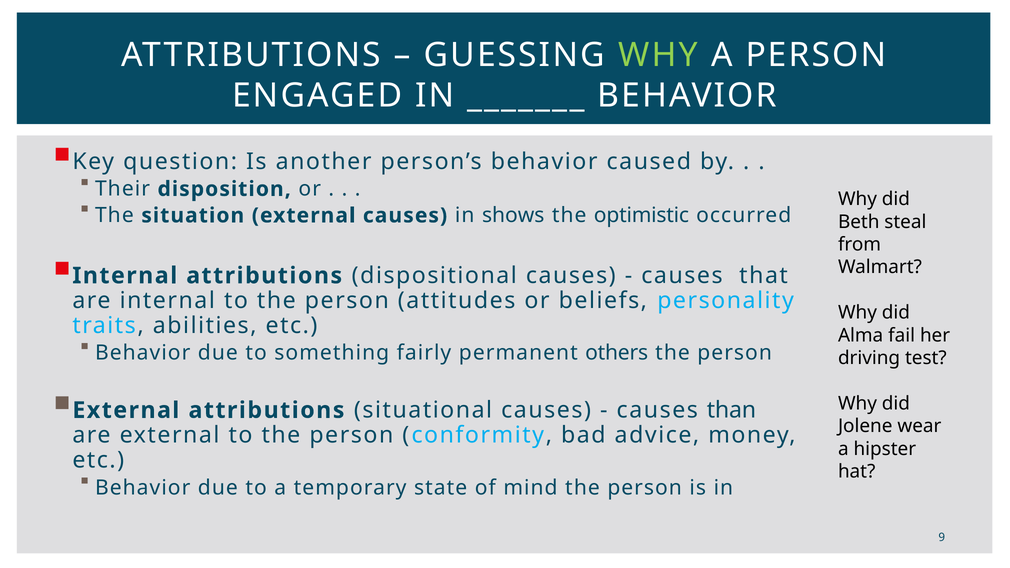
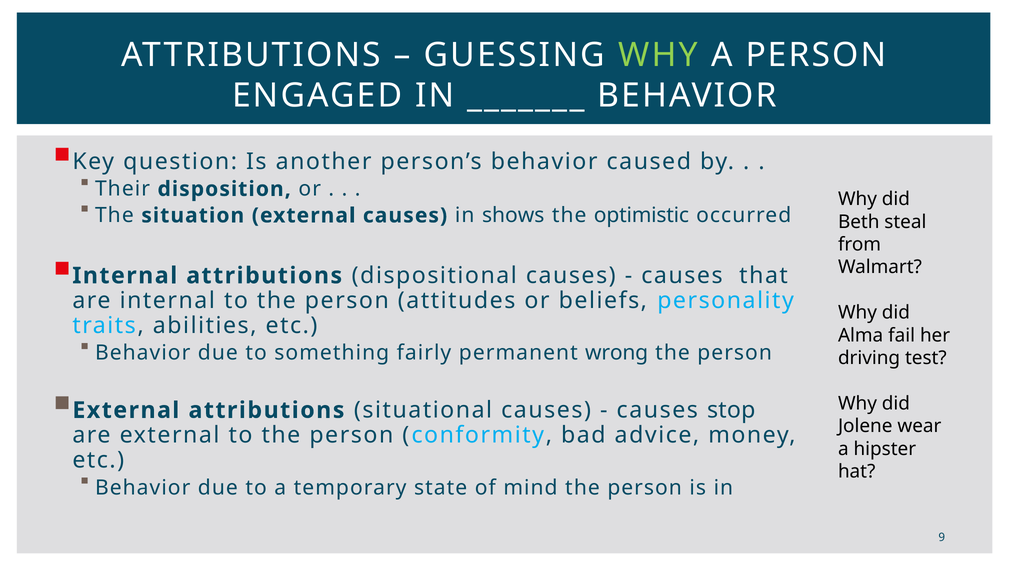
others: others -> wrong
than: than -> stop
